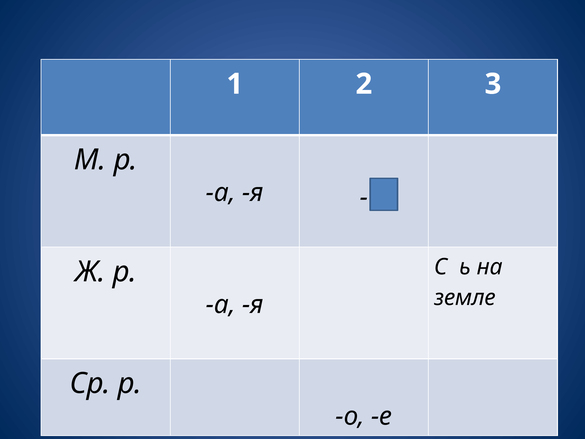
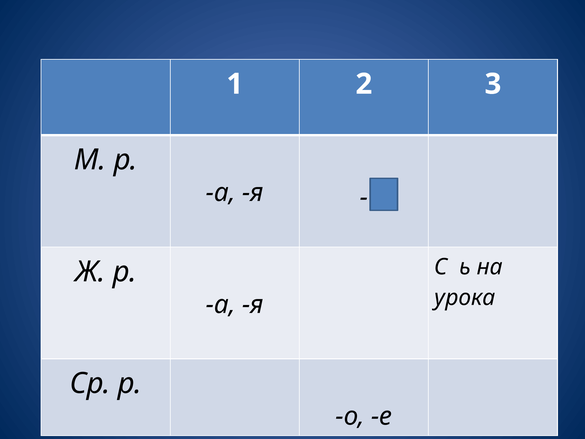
земле: земле -> урока
